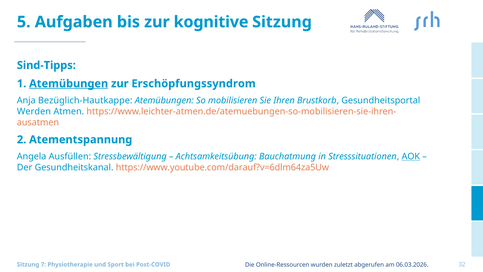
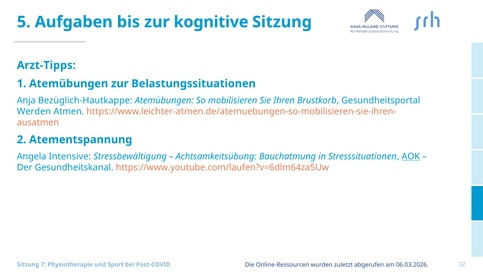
Sind-Tipps: Sind-Tipps -> Arzt-Tipps
Atemübungen at (69, 84) underline: present -> none
Erschöpfungssyndrom: Erschöpfungssyndrom -> Belastungssituationen
Ausfüllen: Ausfüllen -> Intensive
https://www.youtube.com/darauf?v=6dlm64za5Uw: https://www.youtube.com/darauf?v=6dlm64za5Uw -> https://www.youtube.com/laufen?v=6dlm64za5Uw
